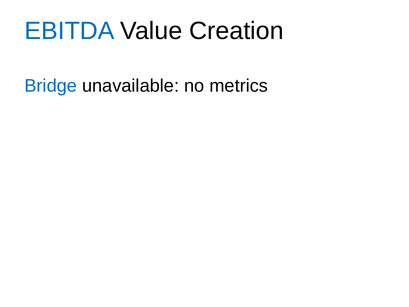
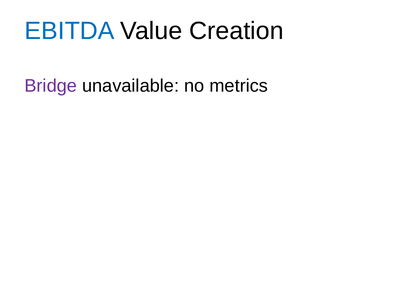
Bridge colour: blue -> purple
